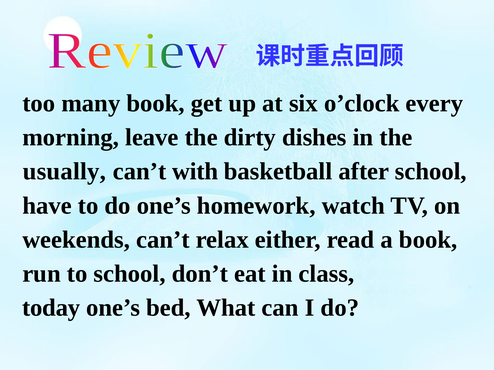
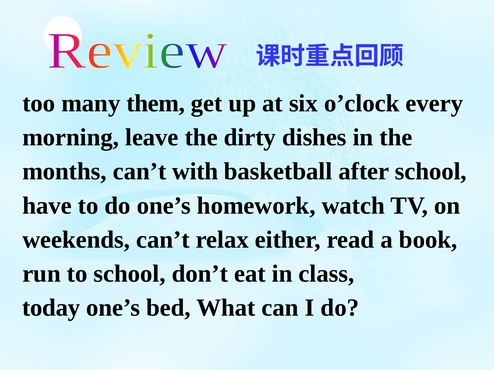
many book: book -> them
usually: usually -> months
